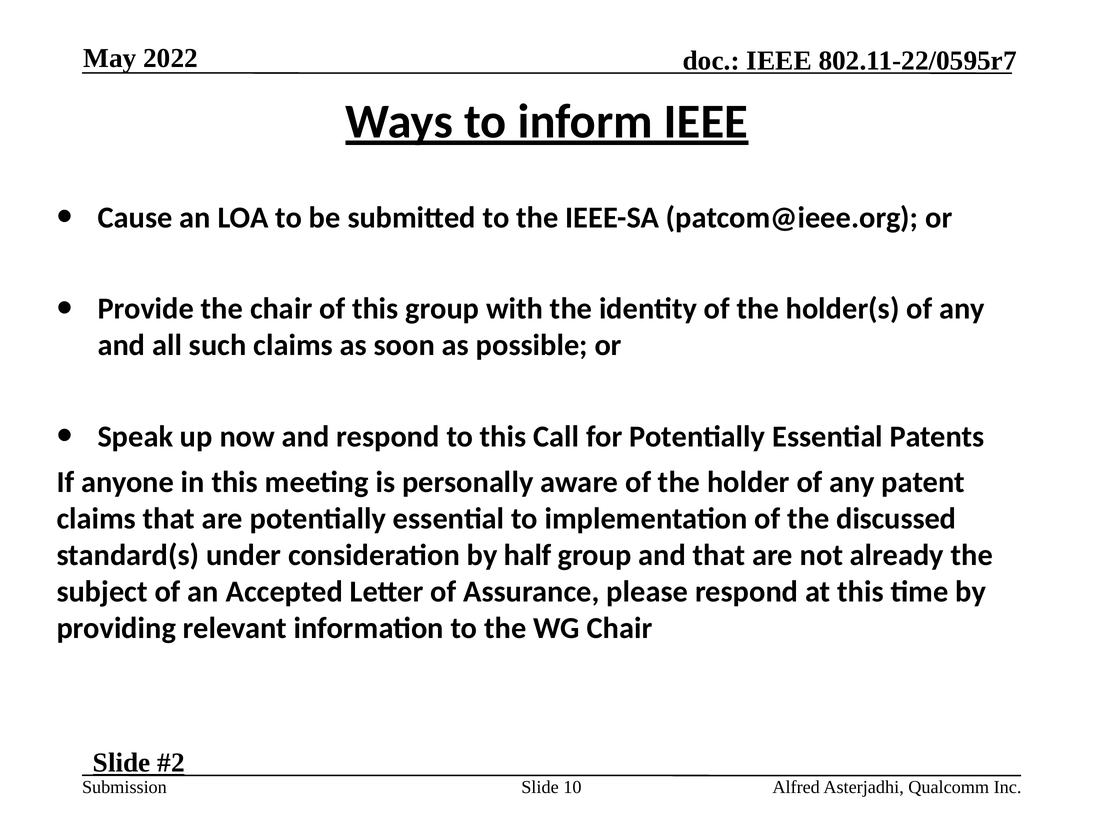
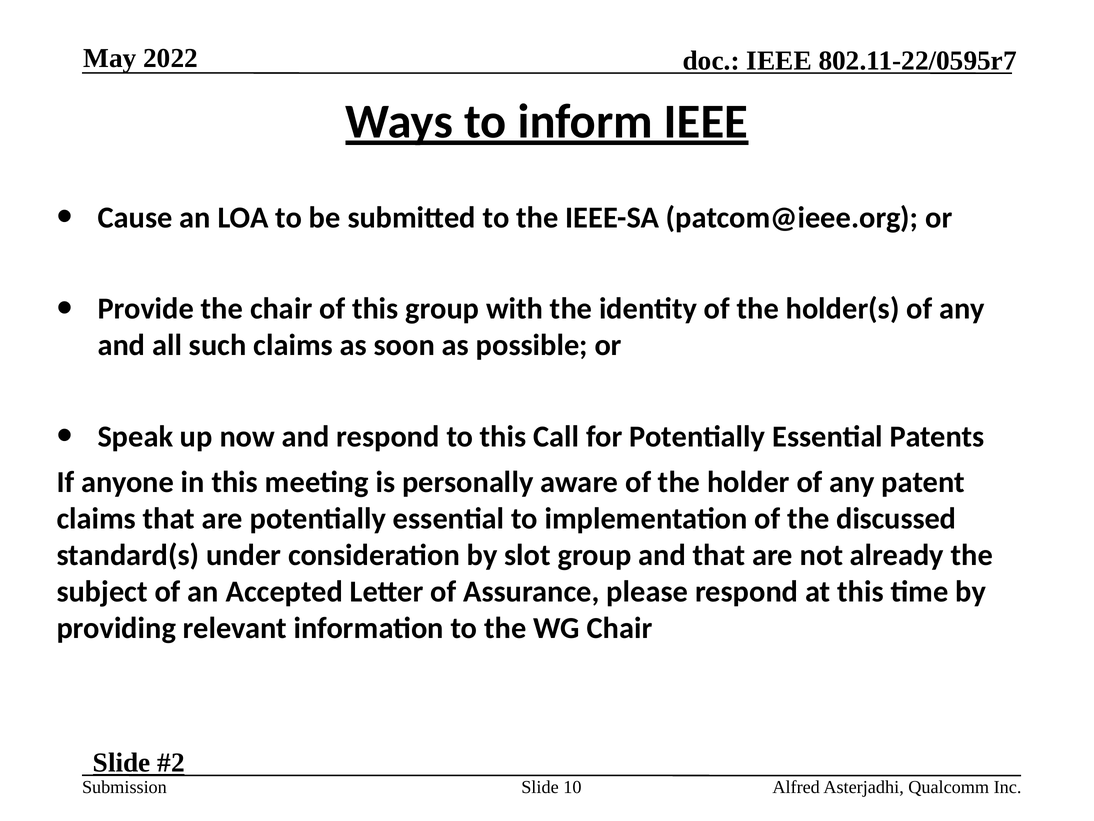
half: half -> slot
